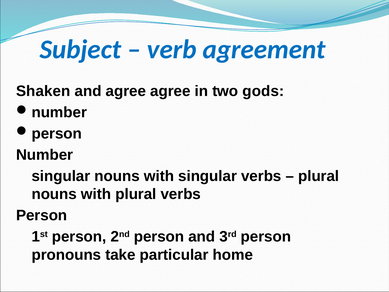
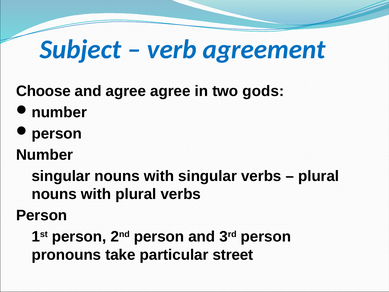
Shaken: Shaken -> Choose
home: home -> street
